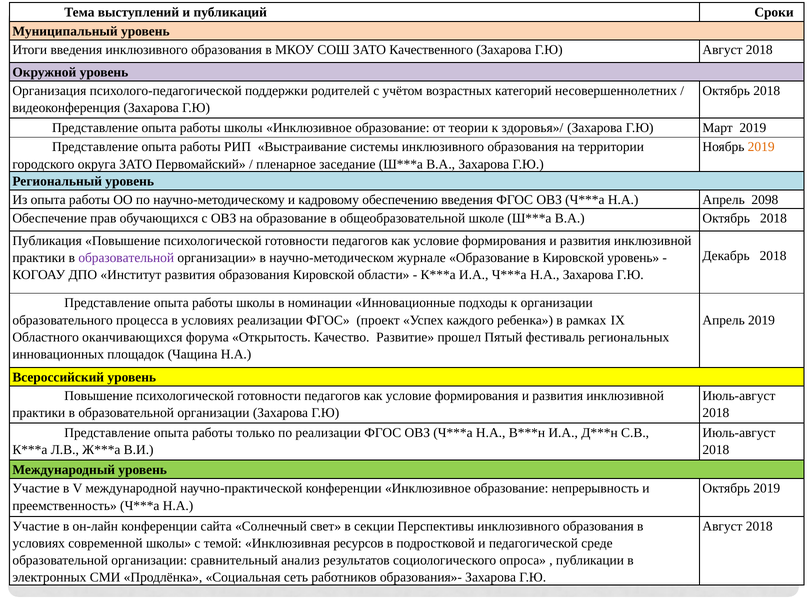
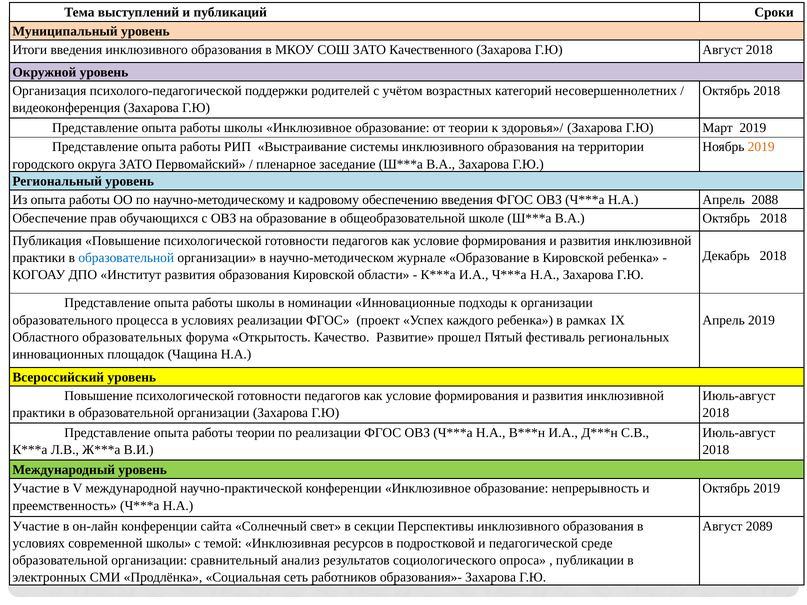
2098: 2098 -> 2088
образовательной at (126, 258) colour: purple -> blue
Кировской уровень: уровень -> ребенка
оканчивающихся: оканчивающихся -> образовательных
работы только: только -> теории
2018 at (759, 526): 2018 -> 2089
